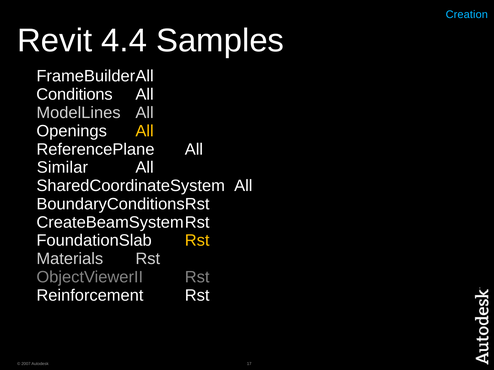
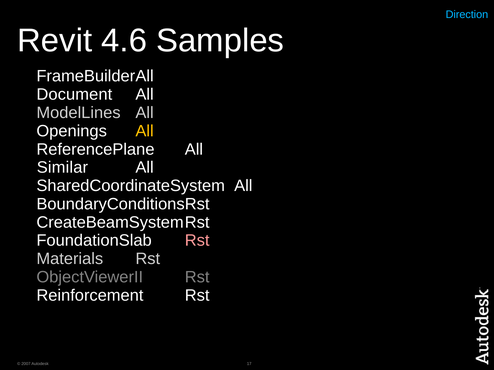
Creation: Creation -> Direction
4.4: 4.4 -> 4.6
Conditions: Conditions -> Document
Rst at (197, 241) colour: yellow -> pink
